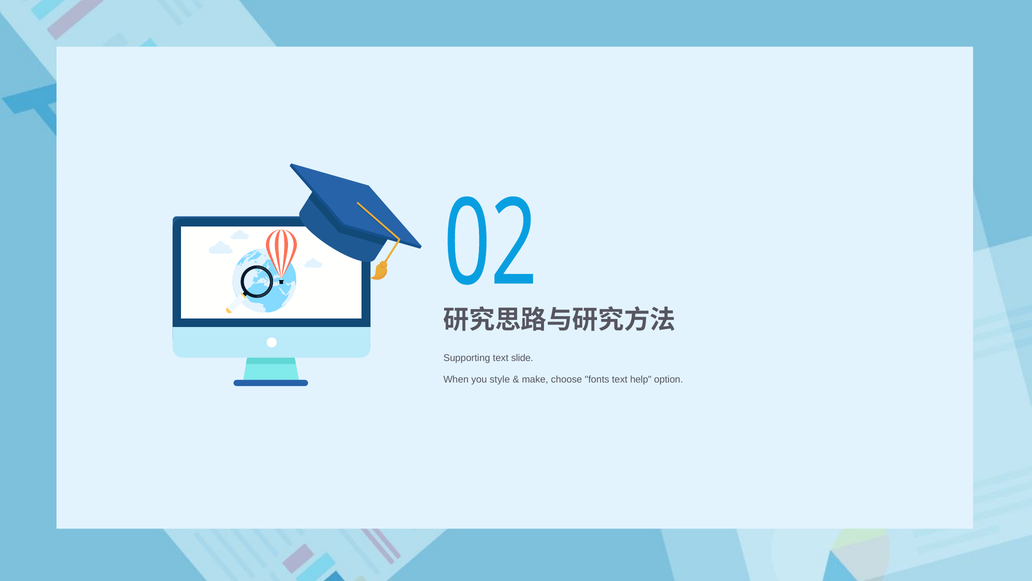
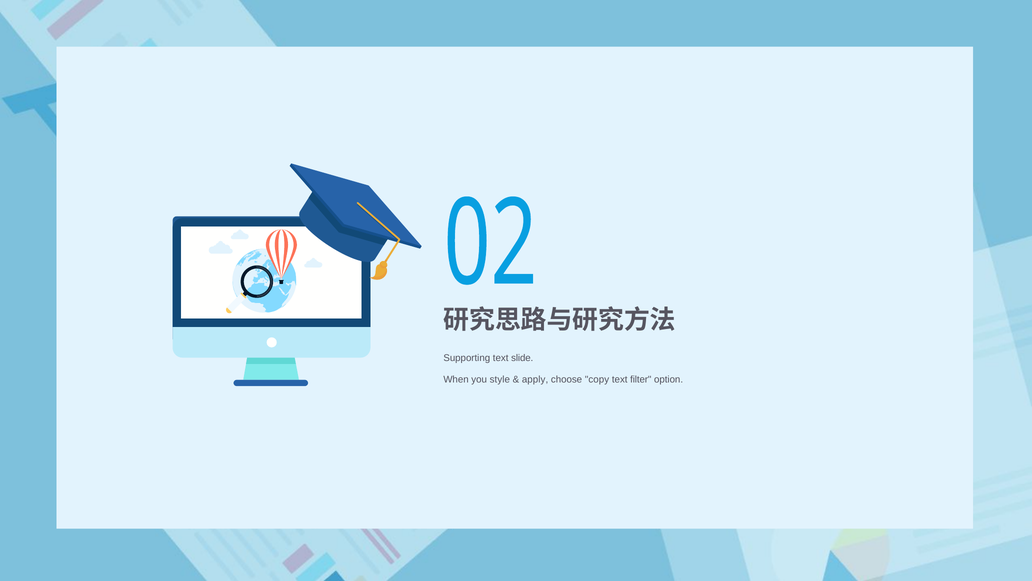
make: make -> apply
fonts: fonts -> copy
help: help -> filter
